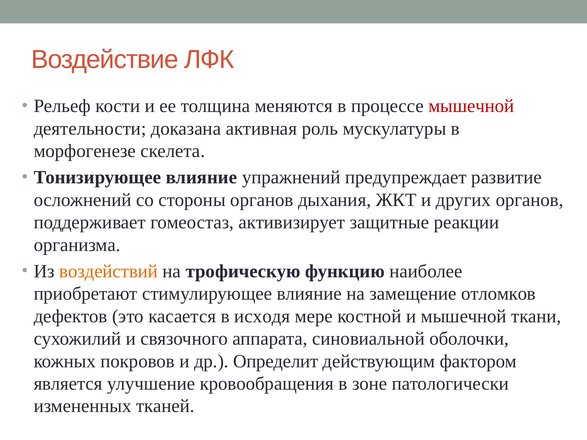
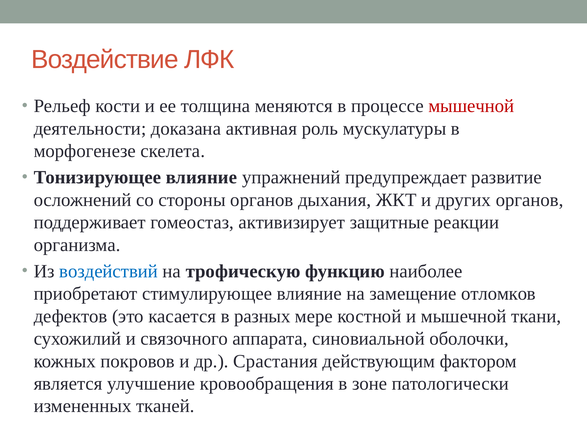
воздействий colour: orange -> blue
исходя: исходя -> разных
Определит: Определит -> Срастания
